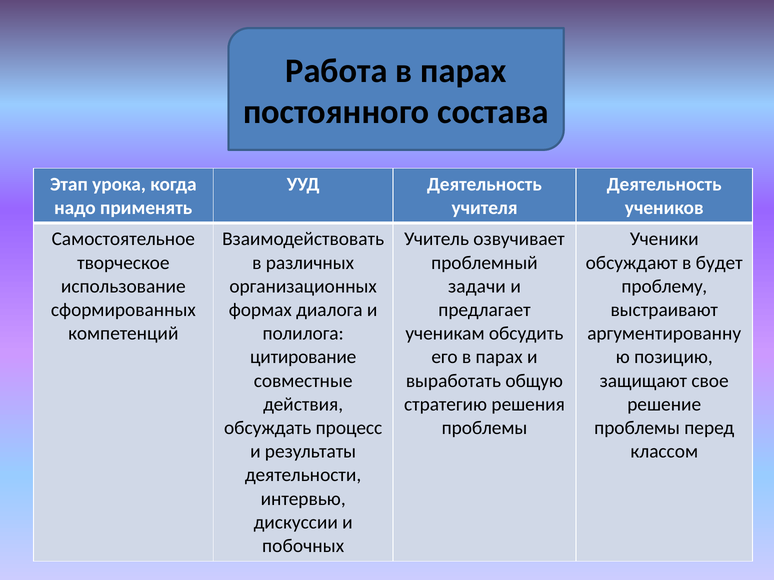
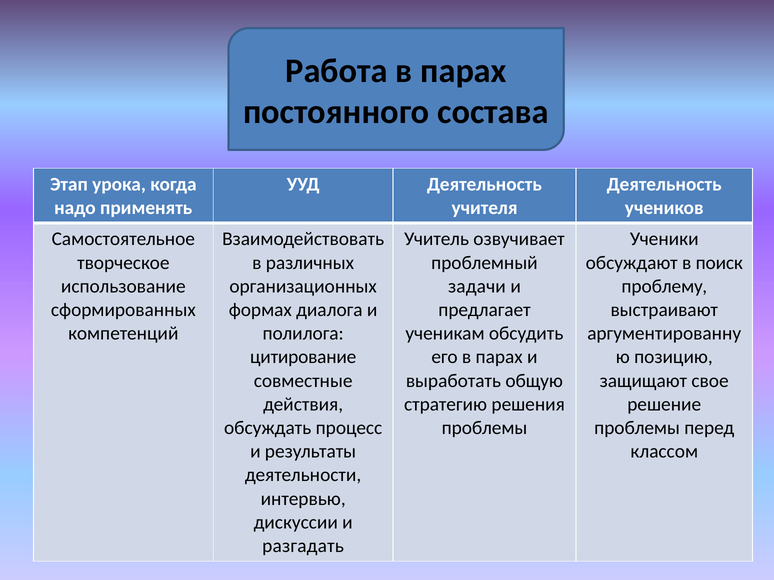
будет: будет -> поиск
побочных: побочных -> разгадать
